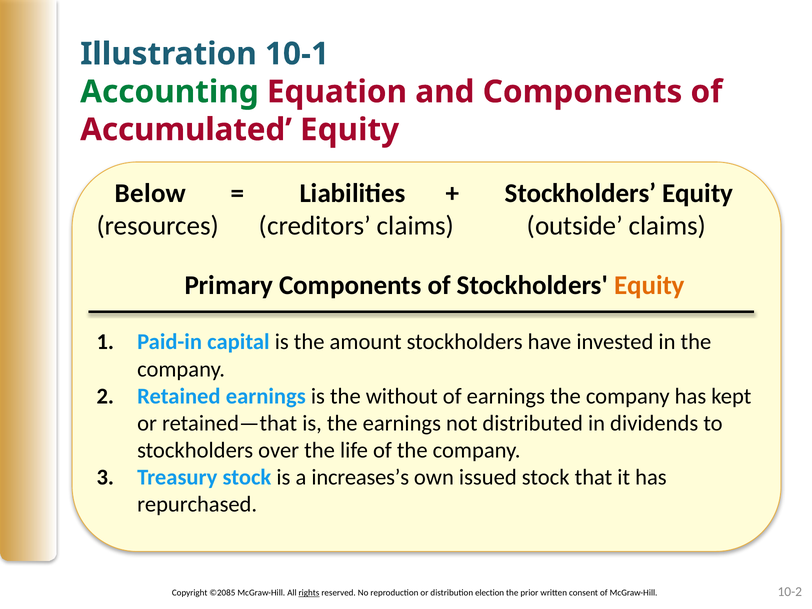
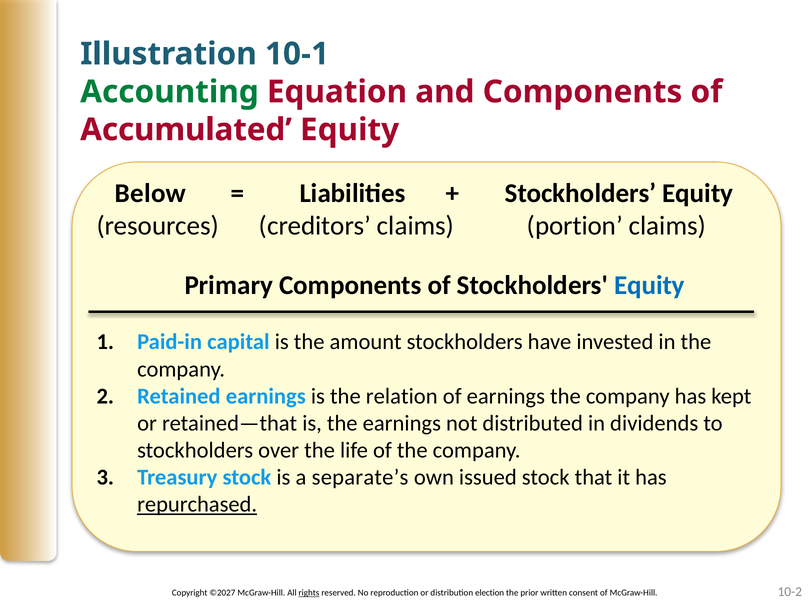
outside: outside -> portion
Equity at (649, 285) colour: orange -> blue
without: without -> relation
increases’s: increases’s -> separate’s
repurchased underline: none -> present
©2085: ©2085 -> ©2027
